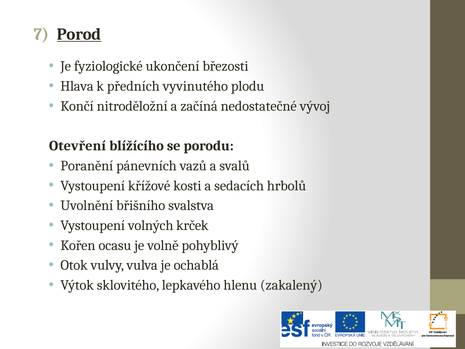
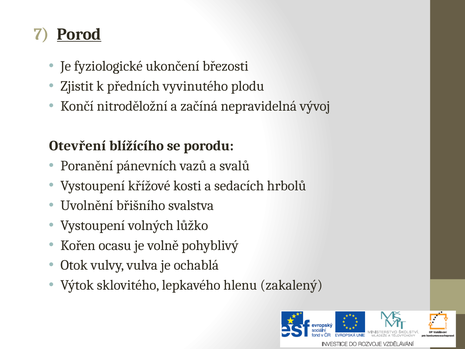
Hlava: Hlava -> Zjistit
nedostatečné: nedostatečné -> nepravidelná
krček: krček -> lůžko
